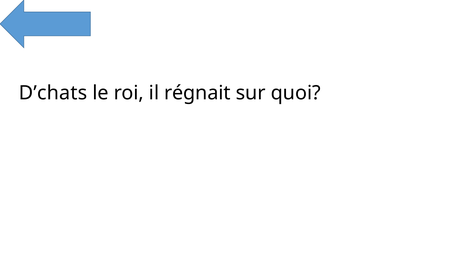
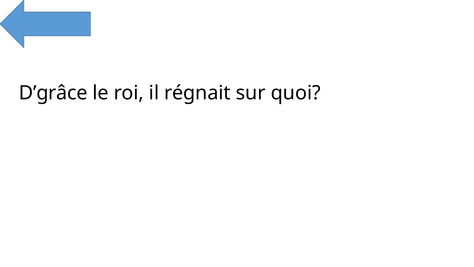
D’chats: D’chats -> D’grâce
